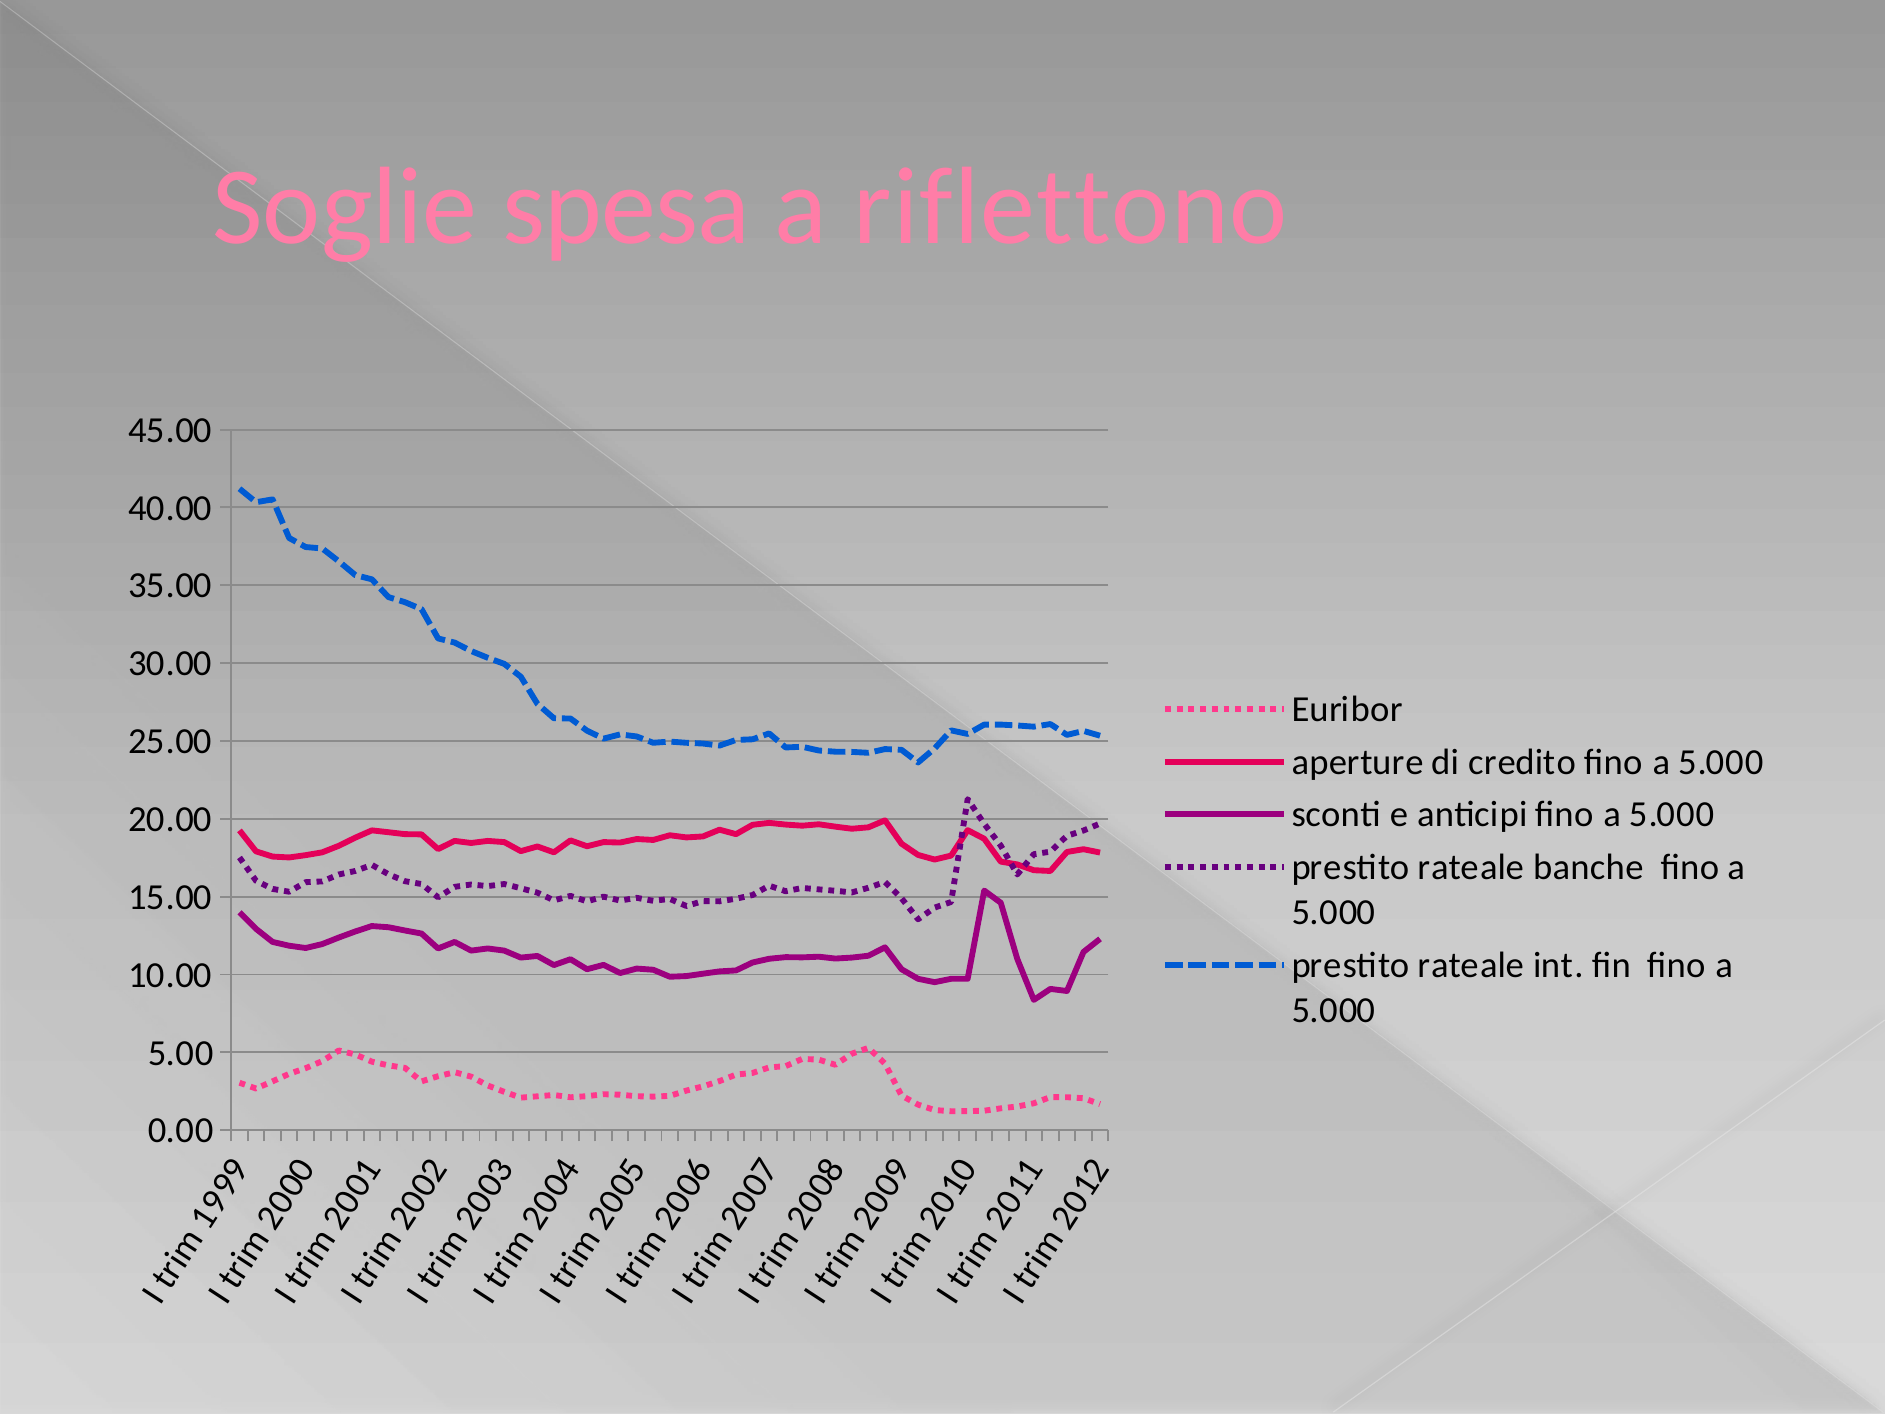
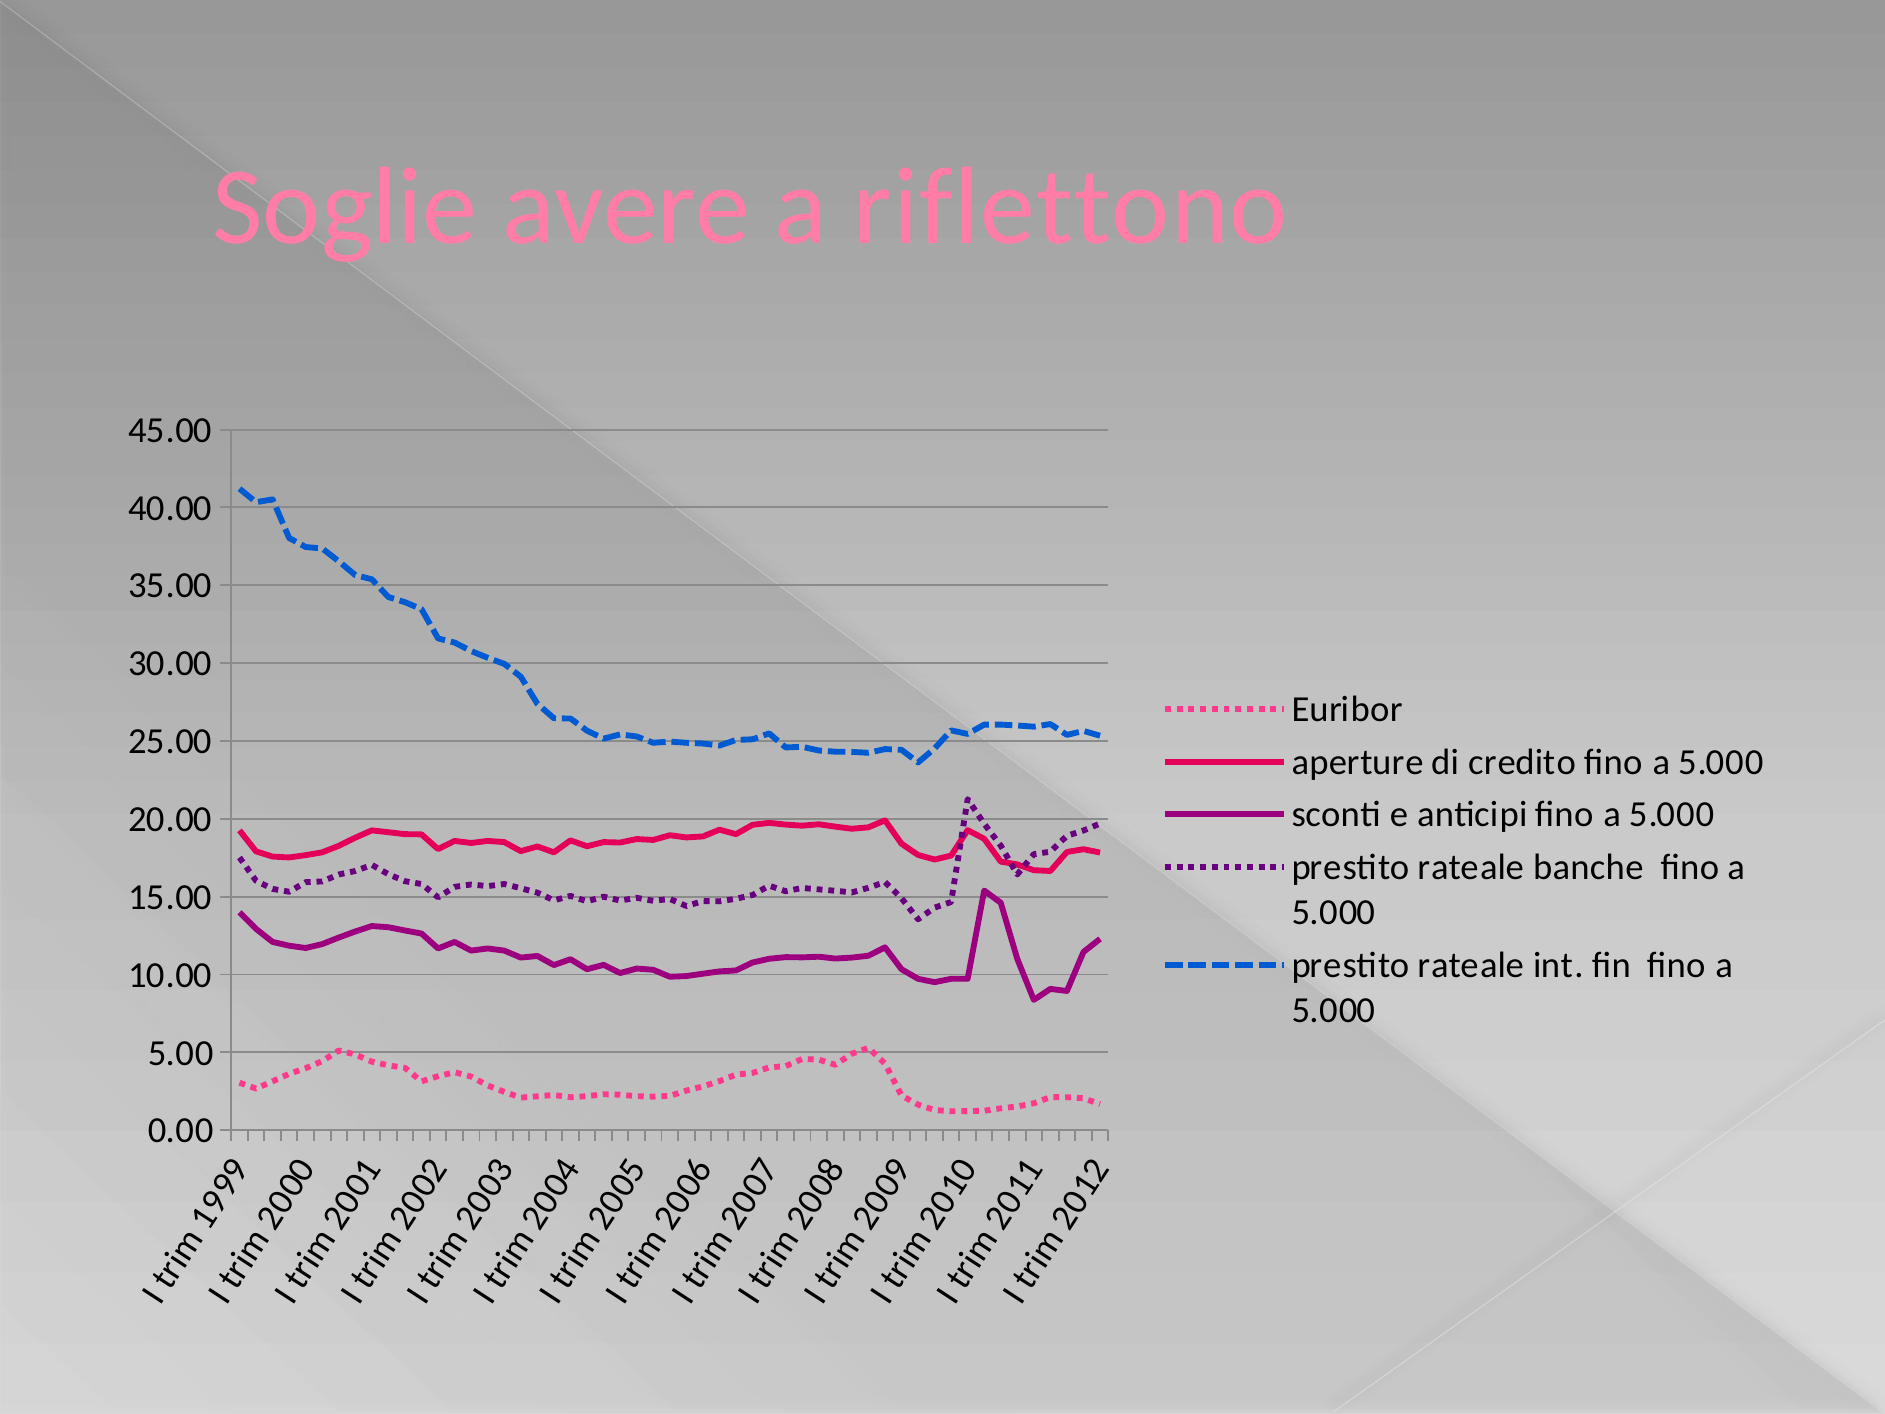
spesa: spesa -> avere
